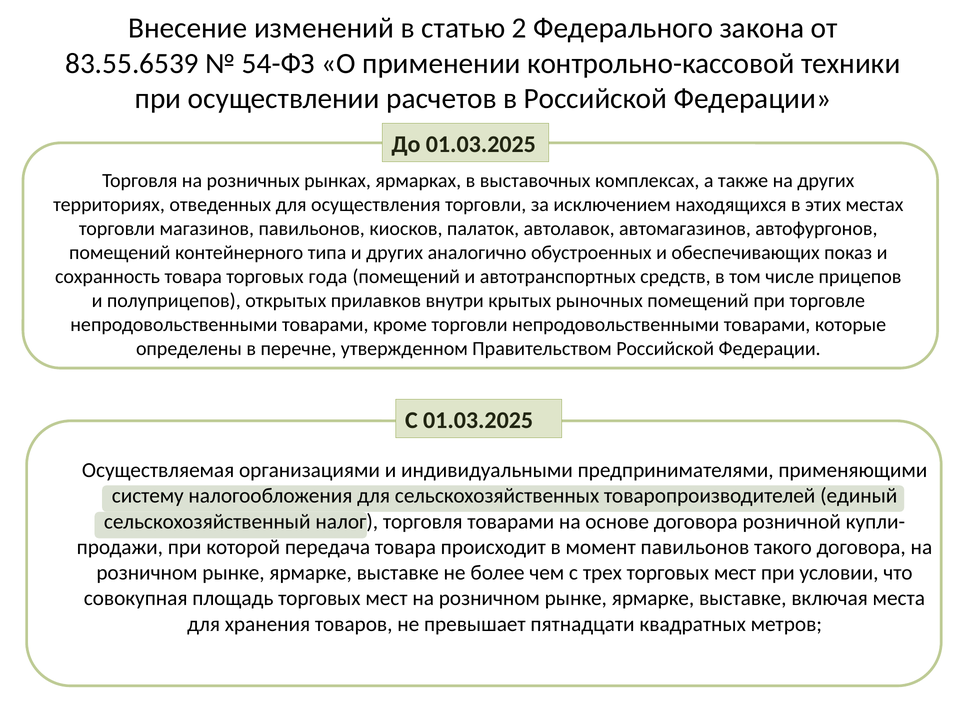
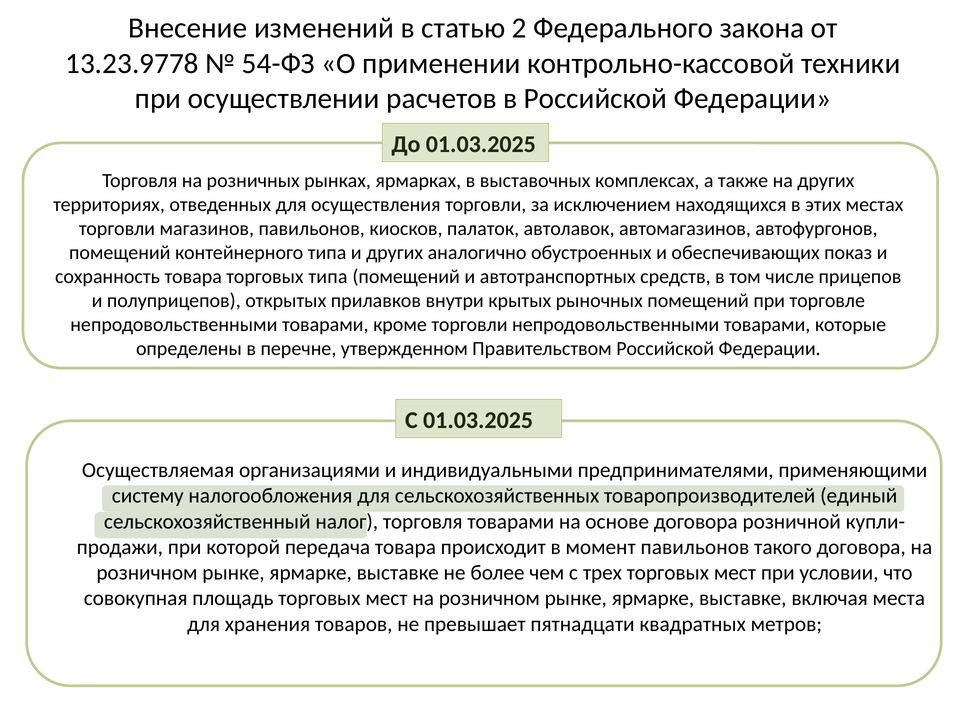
83.55.6539: 83.55.6539 -> 13.23.9778
торговых года: года -> типа
